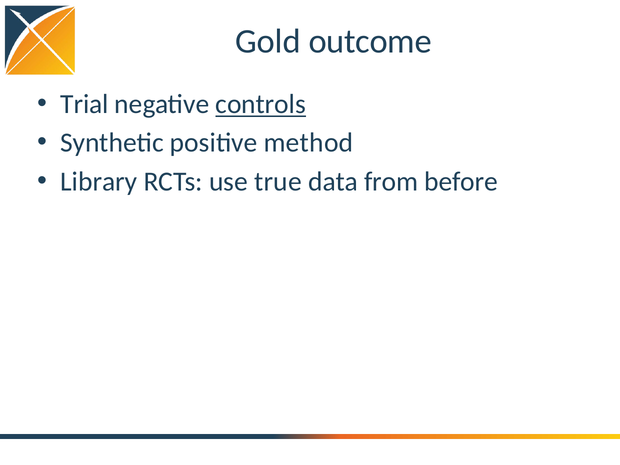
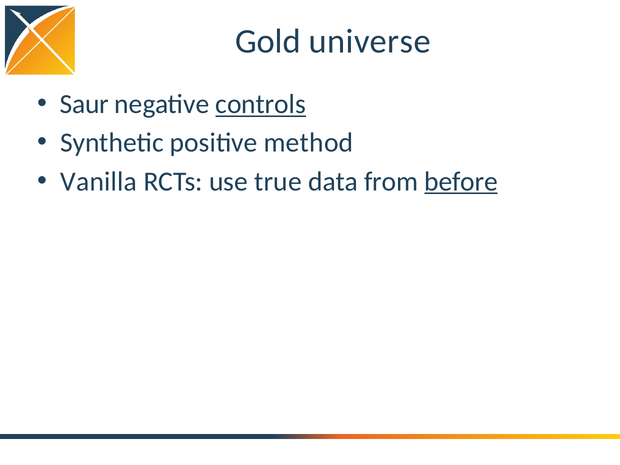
outcome: outcome -> universe
Trial: Trial -> Saur
Library: Library -> Vanilla
before underline: none -> present
